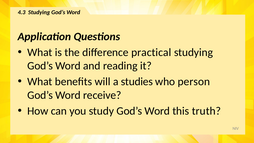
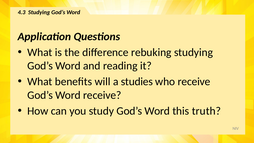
practical: practical -> rebuking
who person: person -> receive
